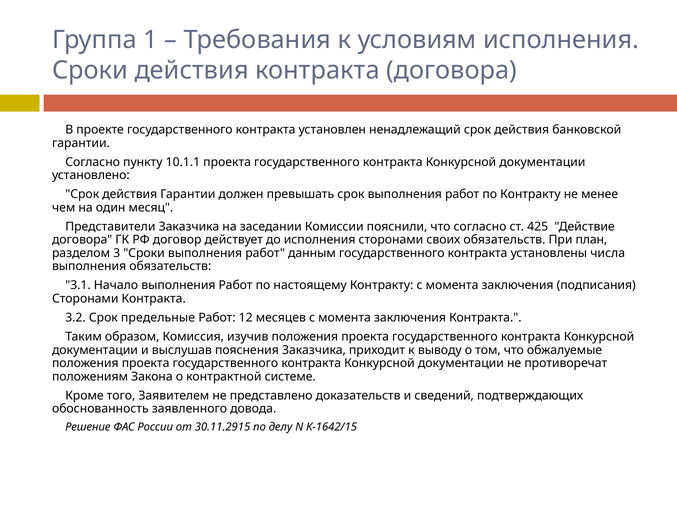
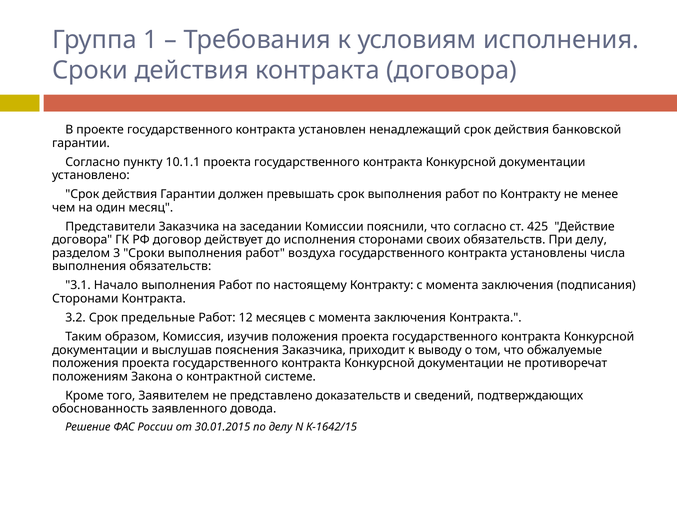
При план: план -> делу
данным: данным -> воздуха
30.11.2915: 30.11.2915 -> 30.01.2015
